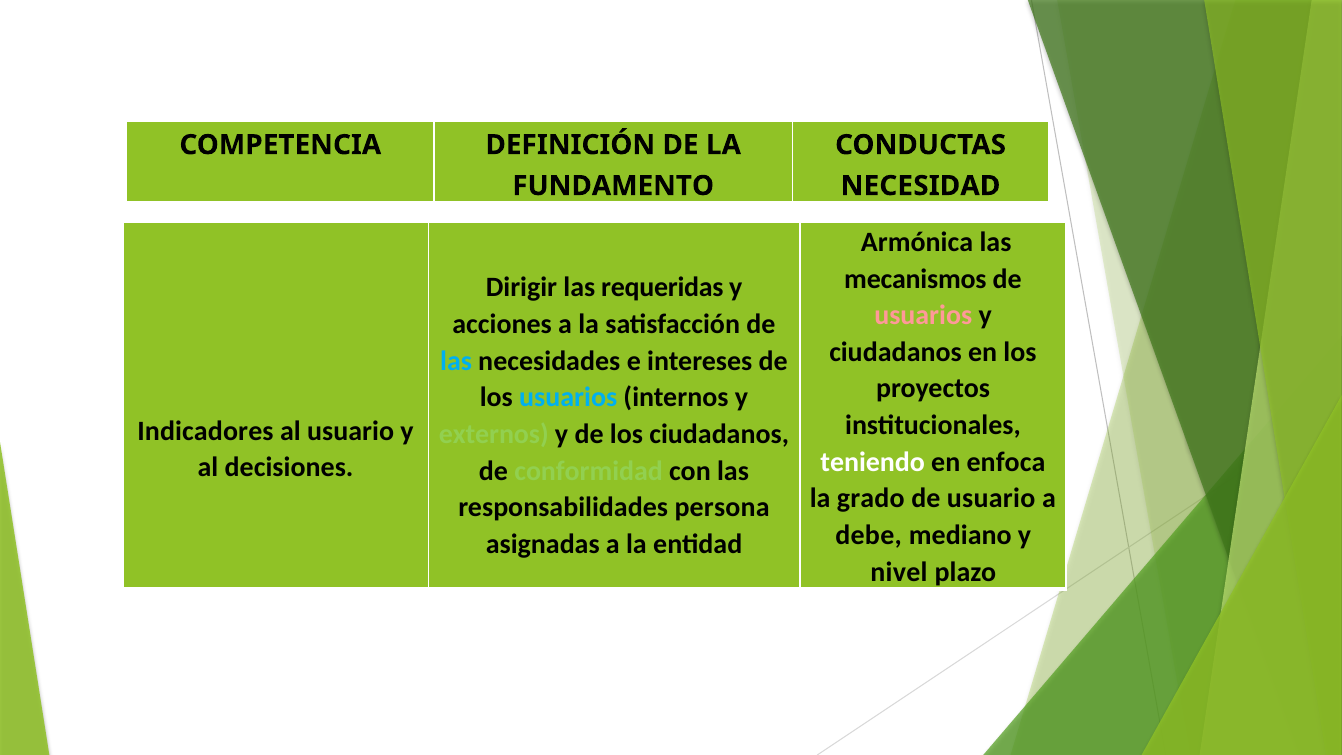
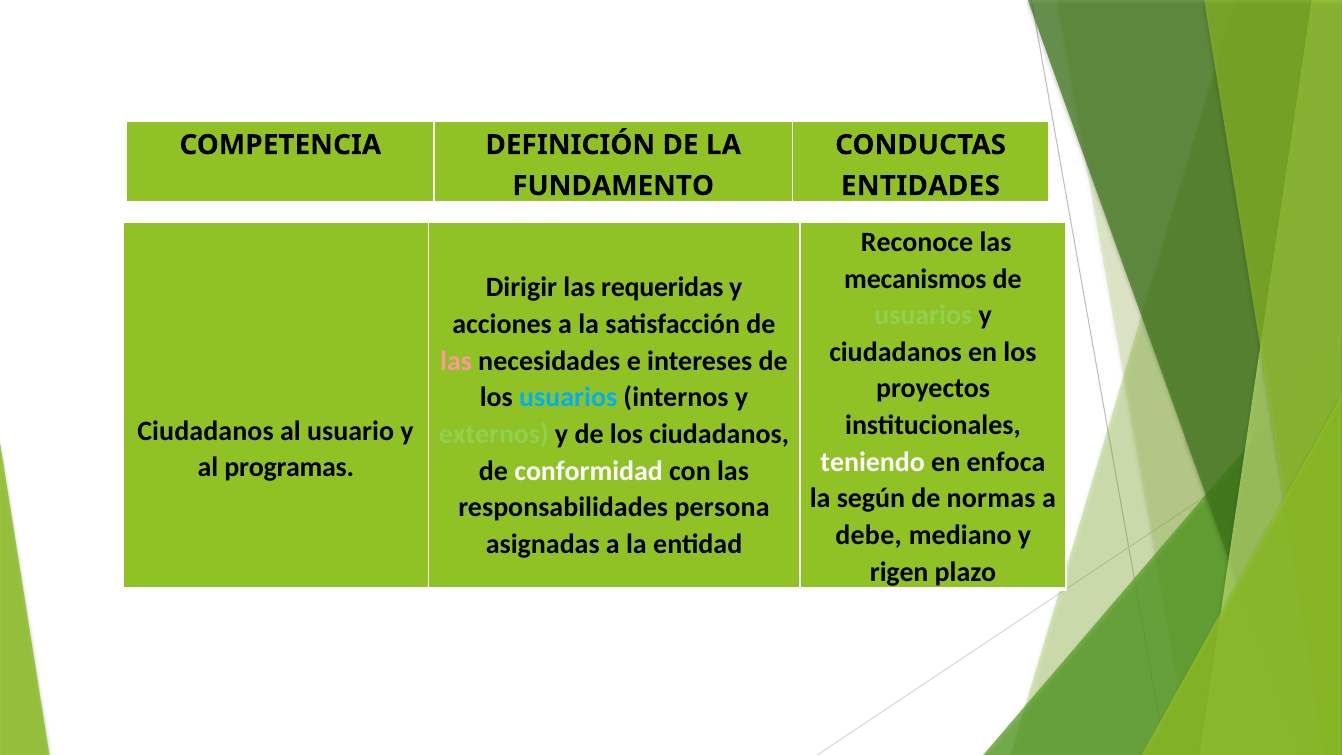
NECESIDAD: NECESIDAD -> ENTIDADES
Armónica: Armónica -> Reconoce
usuarios at (923, 315) colour: pink -> light green
las at (456, 361) colour: light blue -> pink
Indicadores at (205, 431): Indicadores -> Ciudadanos
decisiones: decisiones -> programas
conformidad colour: light green -> white
grado: grado -> según
de usuario: usuario -> normas
nivel: nivel -> rigen
